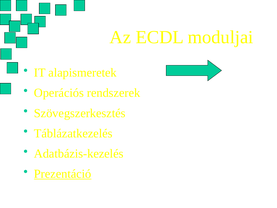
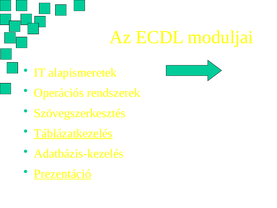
Táblázatkezelés underline: none -> present
